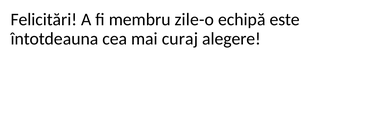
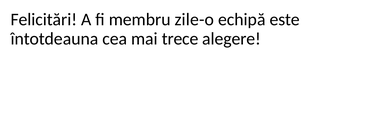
curaj: curaj -> trece
